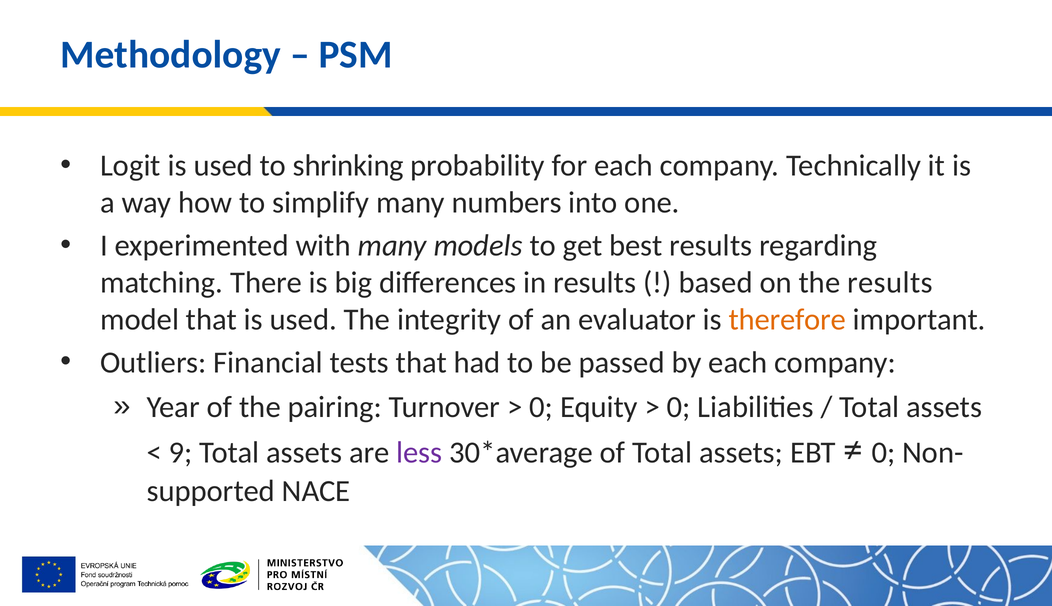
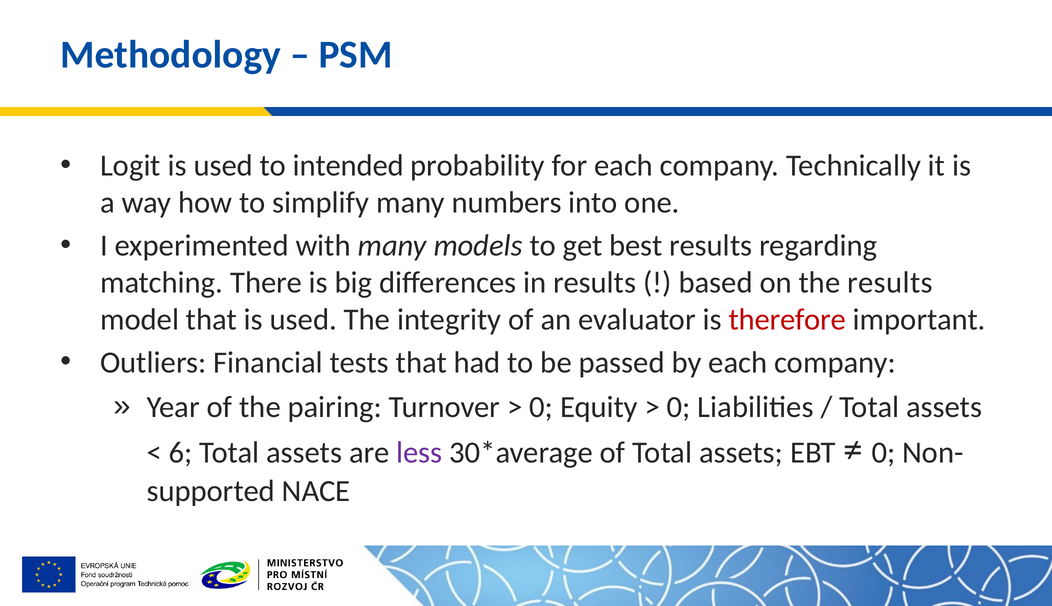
shrinking: shrinking -> intended
therefore colour: orange -> red
9: 9 -> 6
